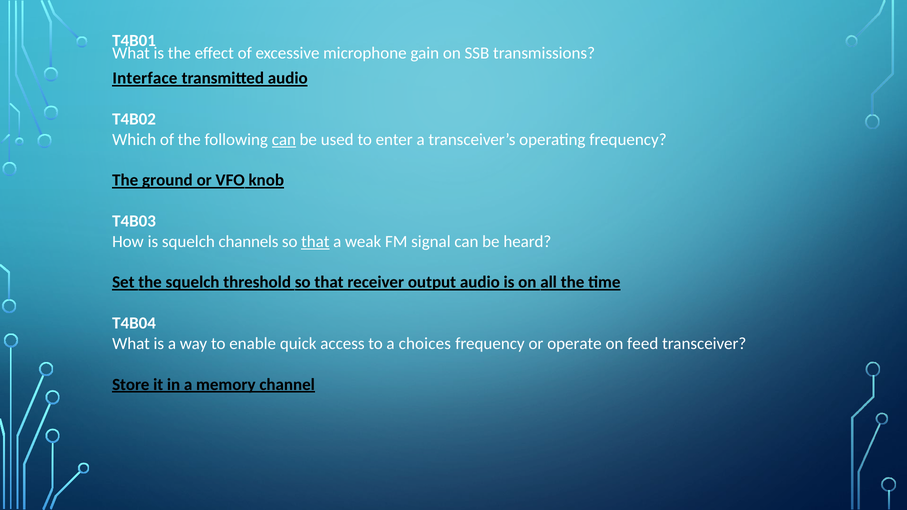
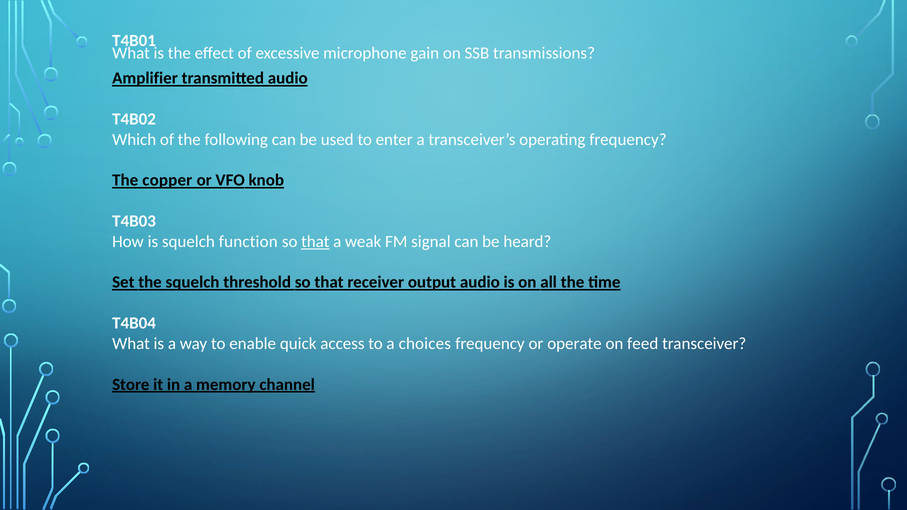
Interface: Interface -> Amplifier
can at (284, 140) underline: present -> none
ground: ground -> copper
channels: channels -> function
